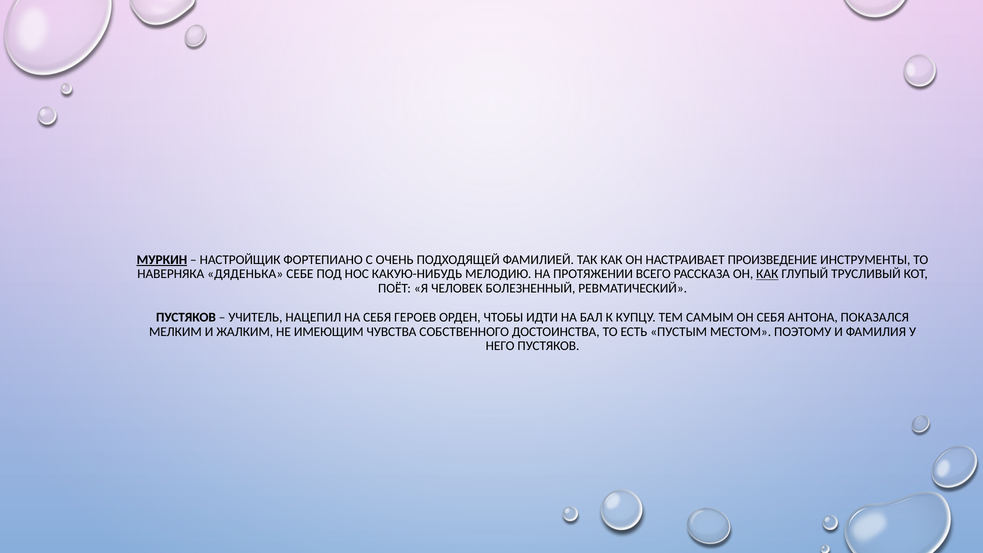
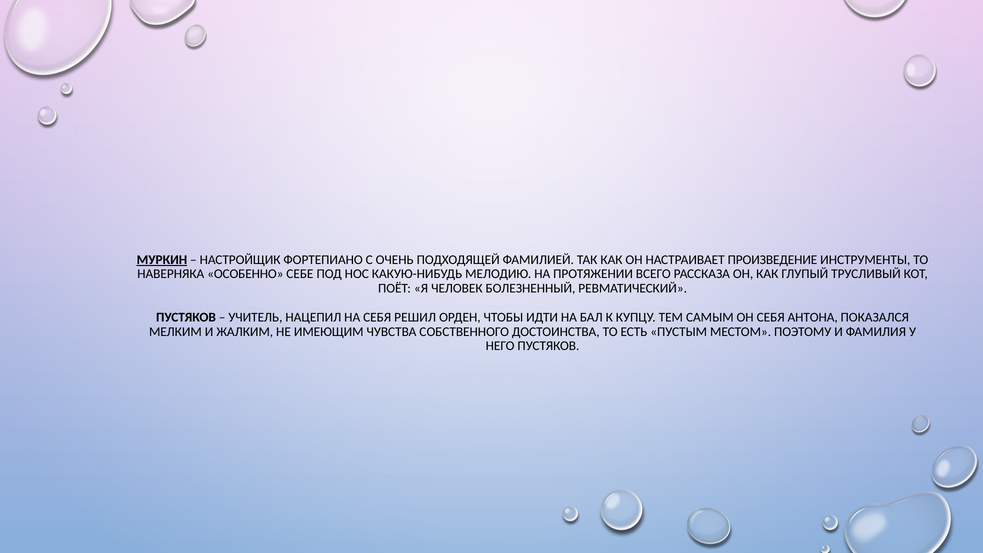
ДЯДЕНЬКА: ДЯДЕНЬКА -> ОСОБЕННО
КАК at (767, 274) underline: present -> none
ГЕРОЕВ: ГЕРОЕВ -> РЕШИЛ
